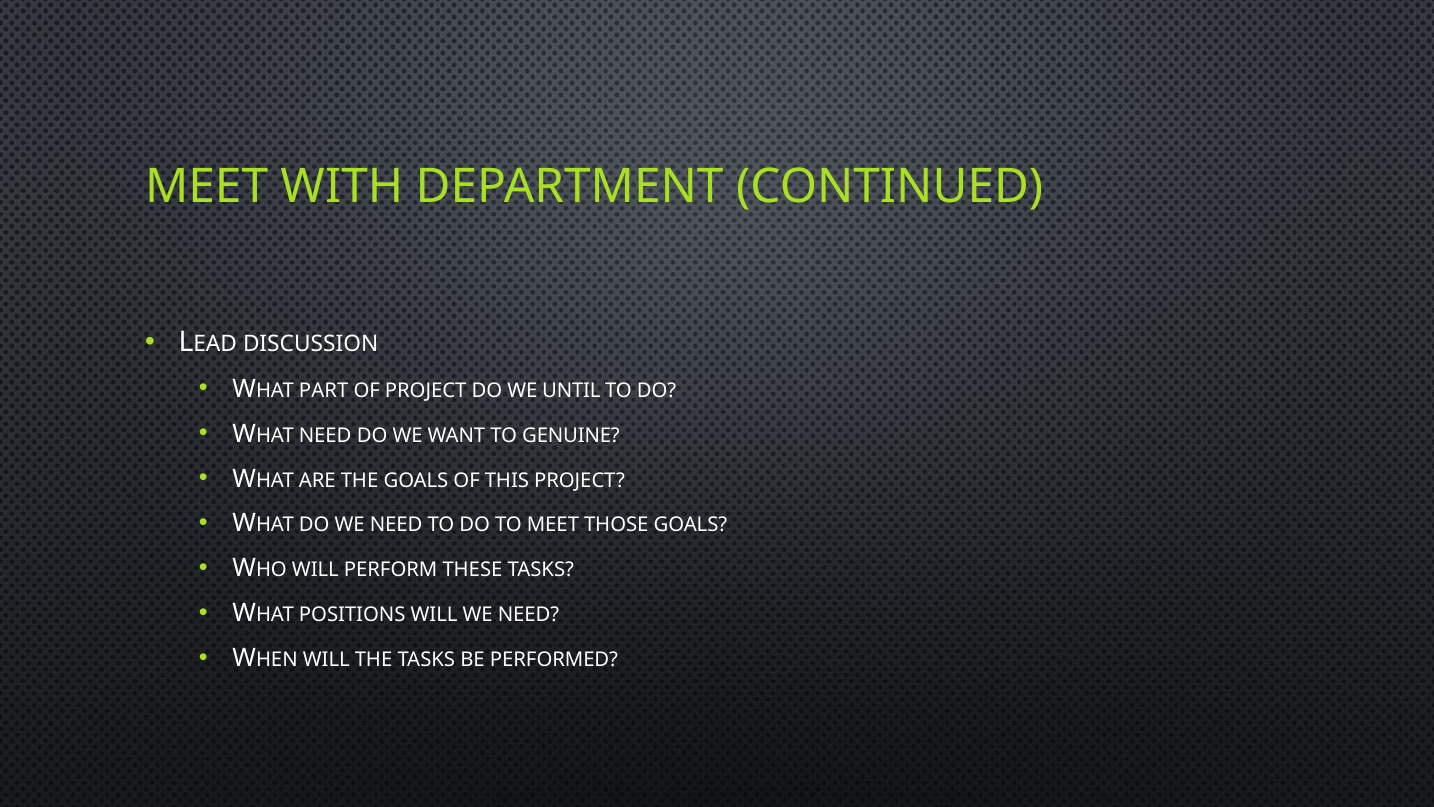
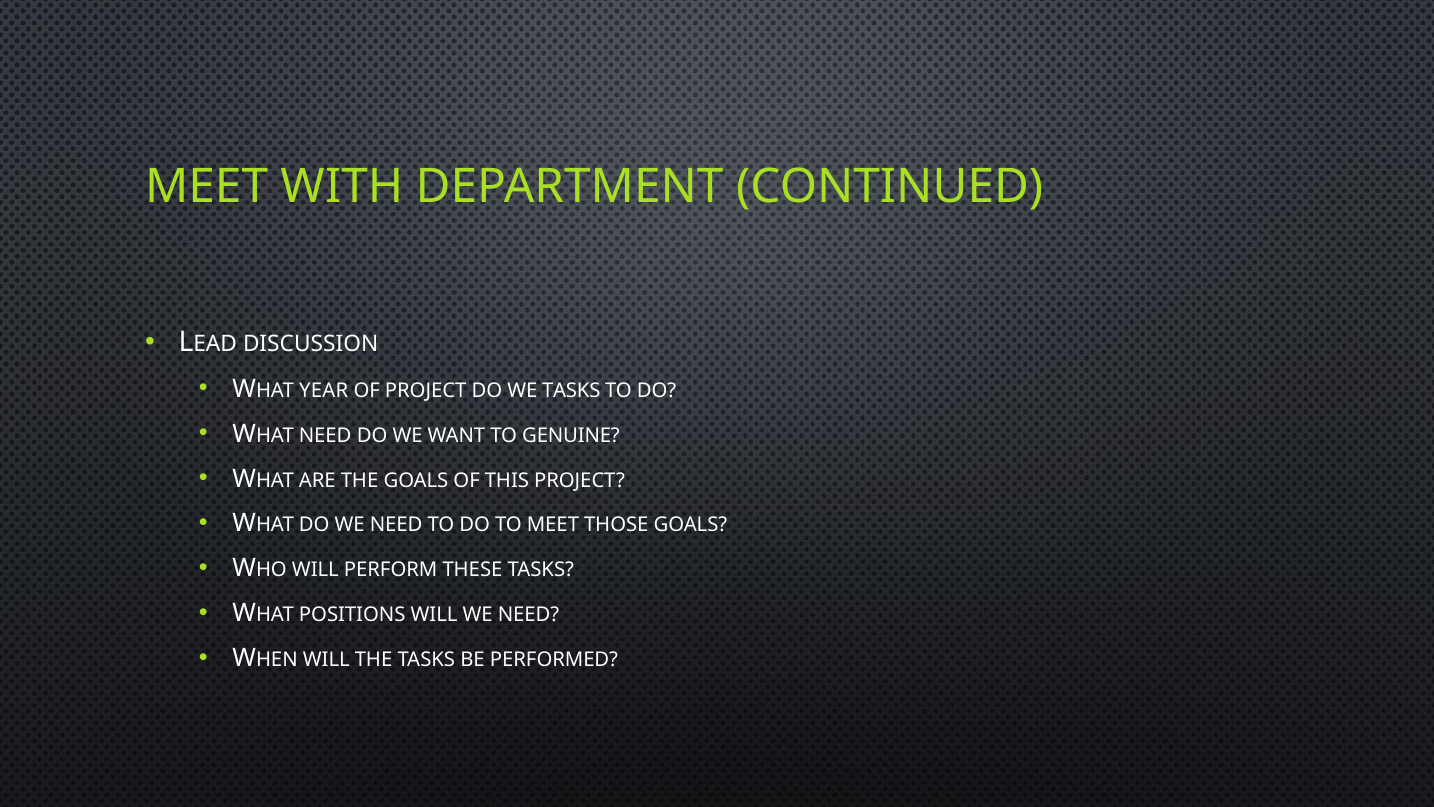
PART: PART -> YEAR
WE UNTIL: UNTIL -> TASKS
